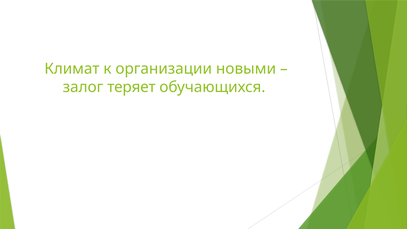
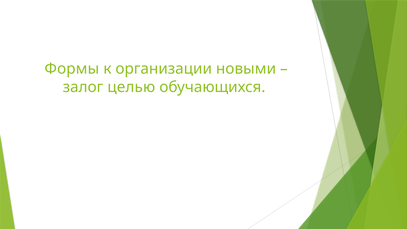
Климат: Климат -> Формы
теряет: теряет -> целью
